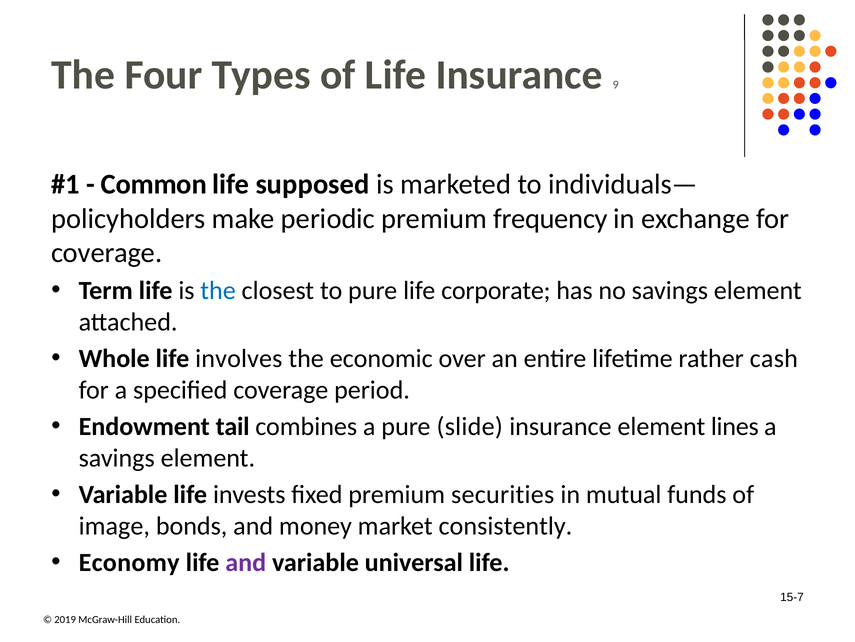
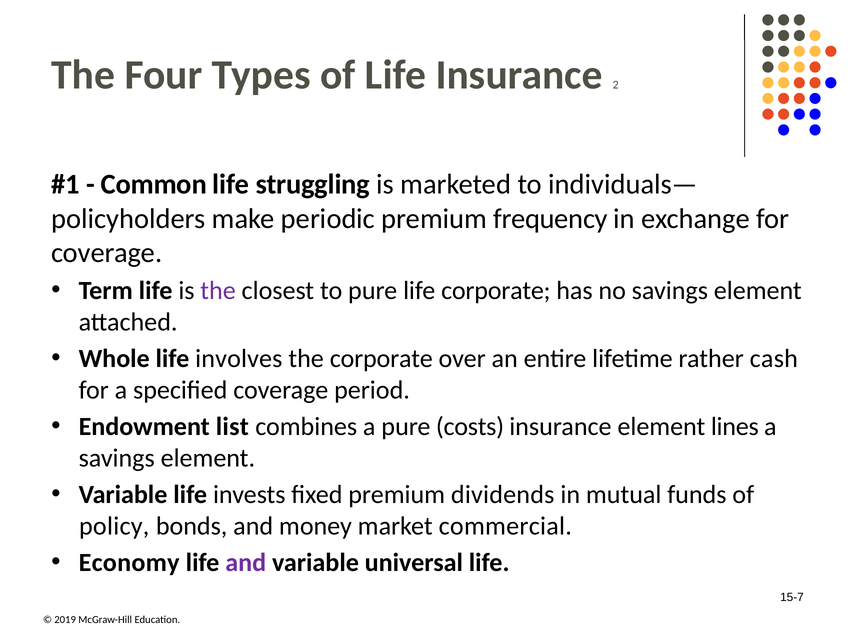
9: 9 -> 2
supposed: supposed -> struggling
the at (218, 290) colour: blue -> purple
the economic: economic -> corporate
tail: tail -> list
slide: slide -> costs
securities: securities -> dividends
image: image -> policy
consistently: consistently -> commercial
